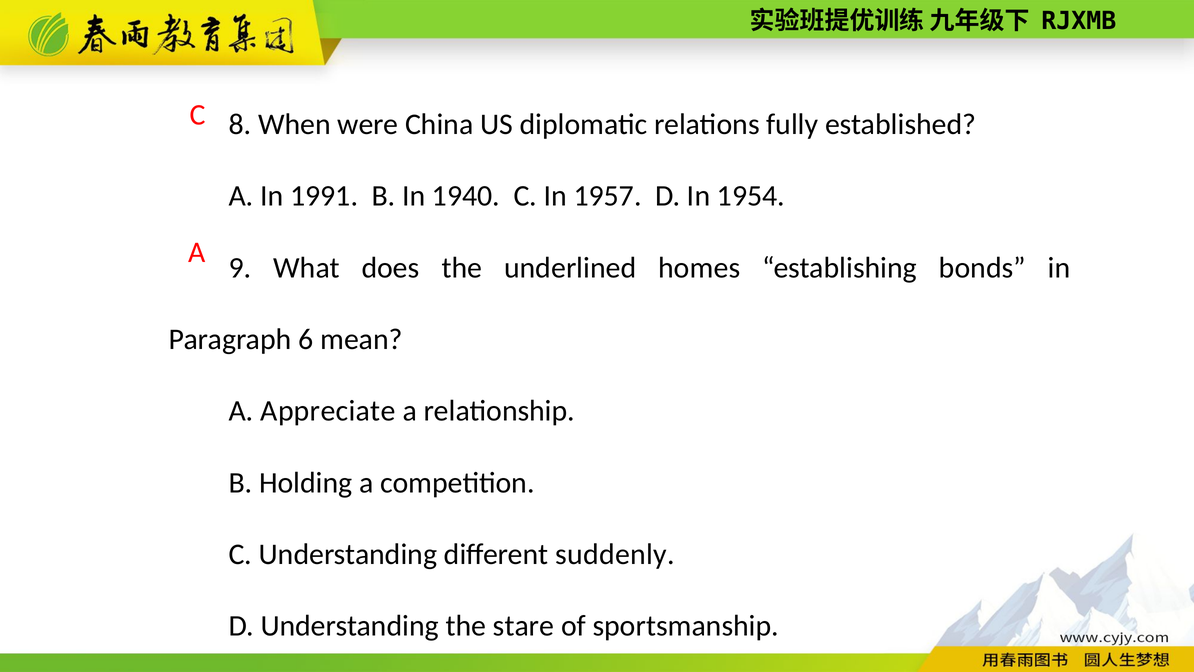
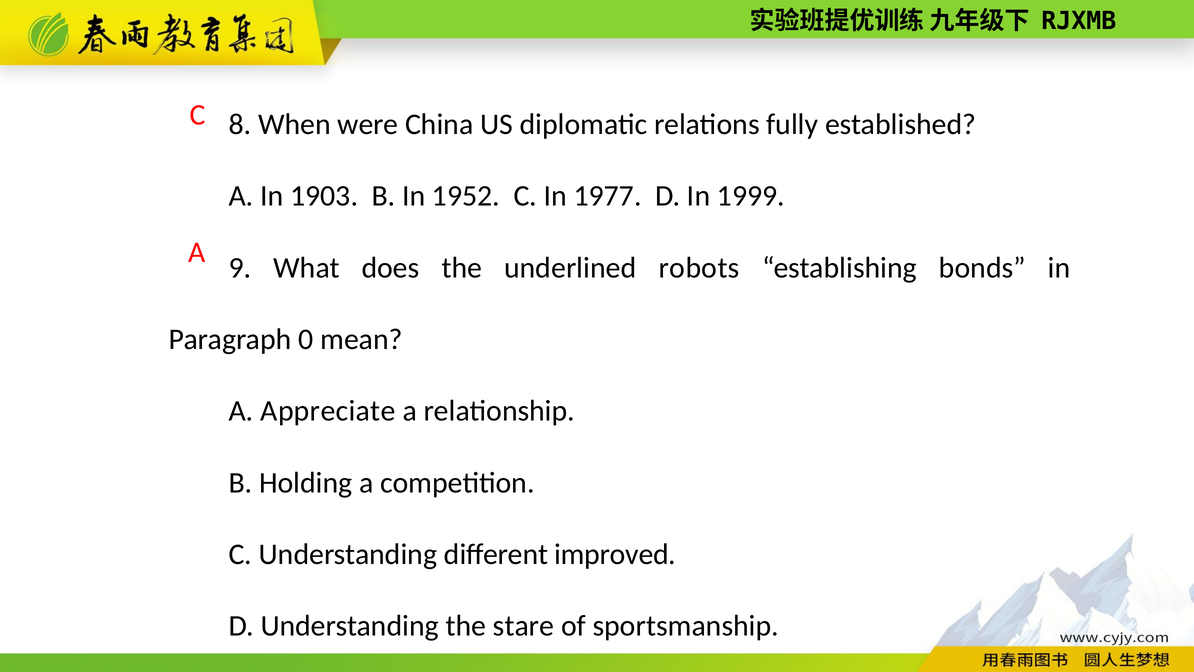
1991: 1991 -> 1903
1940: 1940 -> 1952
1957: 1957 -> 1977
1954: 1954 -> 1999
homes: homes -> robots
6: 6 -> 0
suddenly: suddenly -> improved
